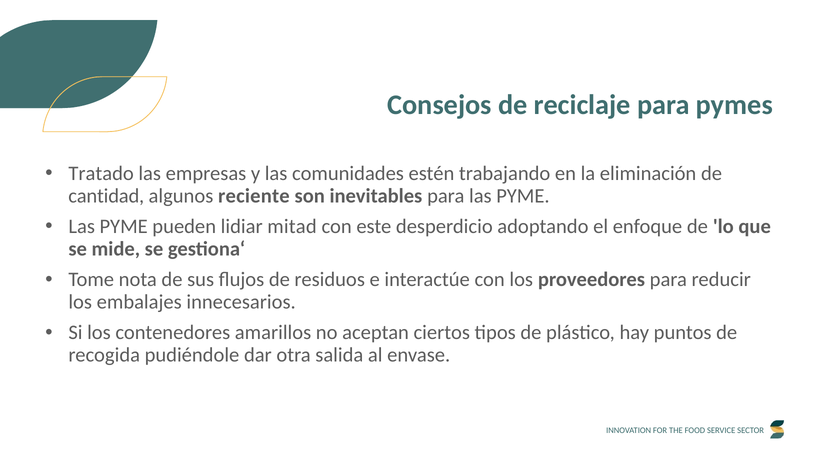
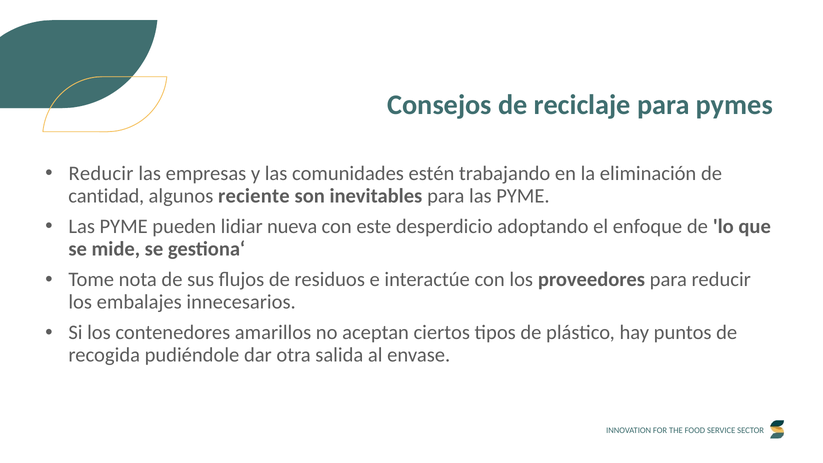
Tratado at (101, 173): Tratado -> Reducir
mitad: mitad -> nueva
